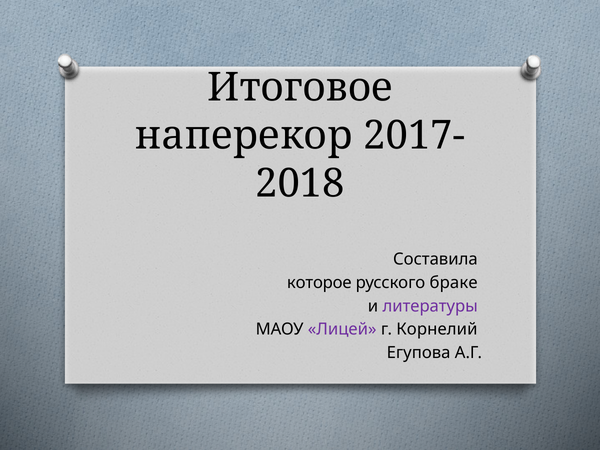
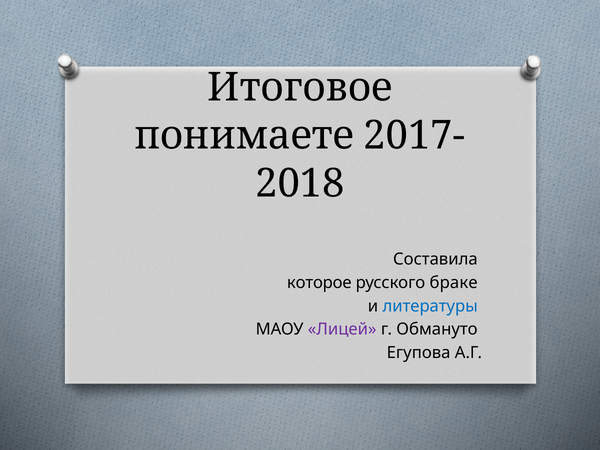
наперекор: наперекор -> понимаете
литературы colour: purple -> blue
Корнелий: Корнелий -> Обмануто
